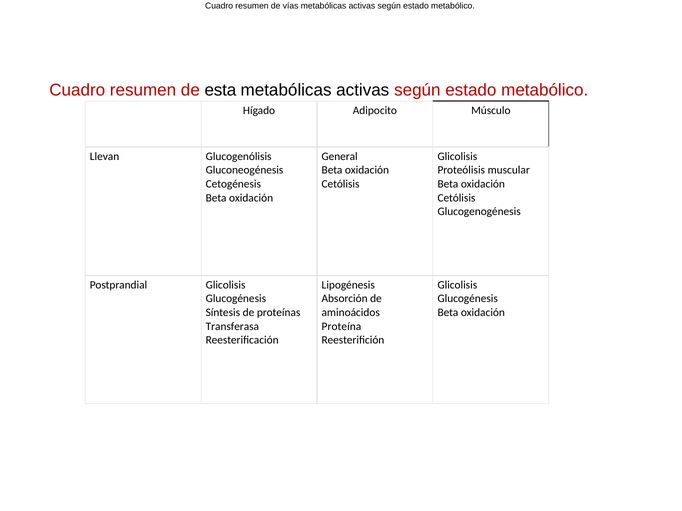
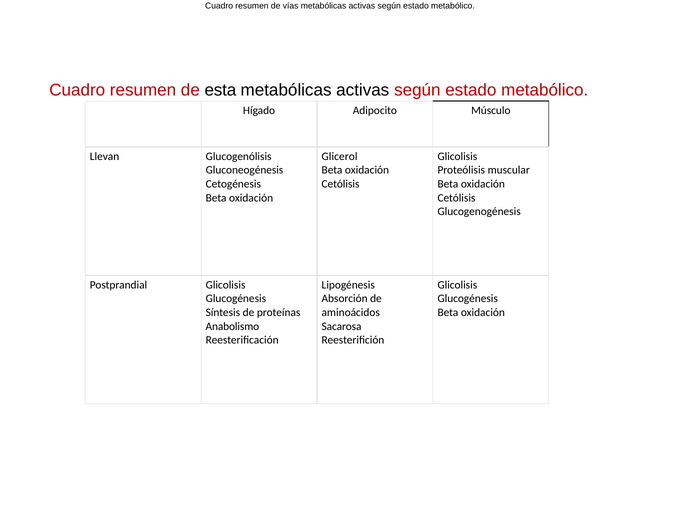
General: General -> Glicerol
Transferasa: Transferasa -> Anabolismo
Proteína: Proteína -> Sacarosa
